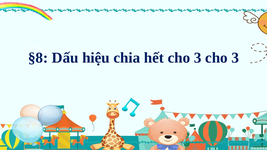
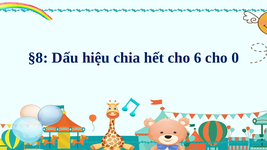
hết cho 3: 3 -> 6
3 at (235, 58): 3 -> 0
